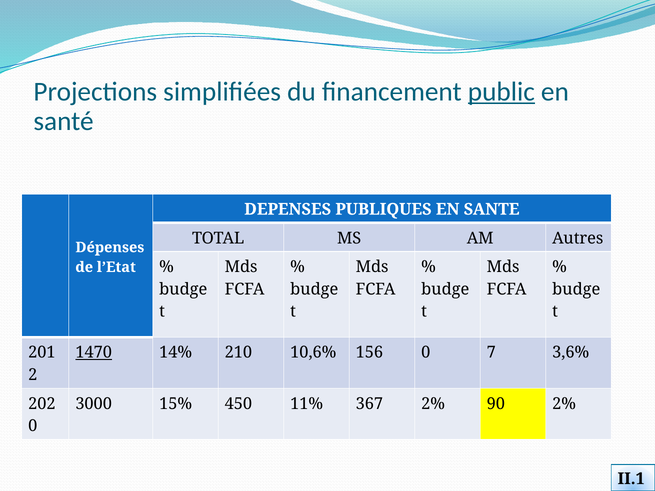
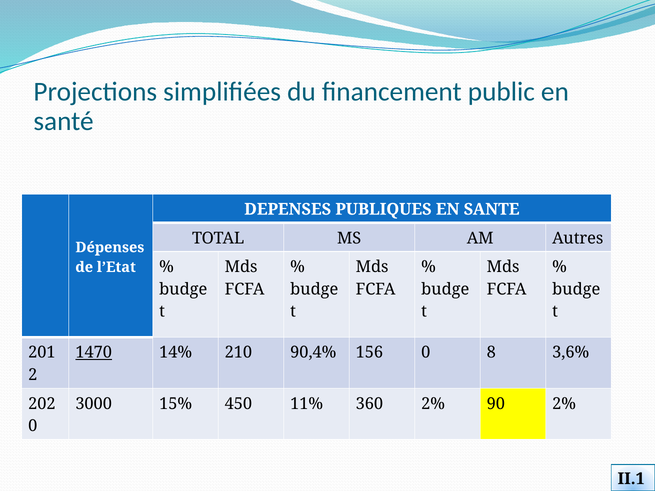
public underline: present -> none
10,6%: 10,6% -> 90,4%
7: 7 -> 8
367: 367 -> 360
